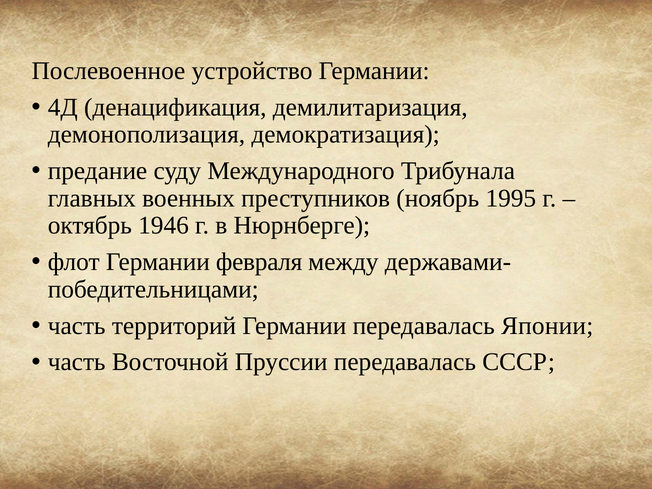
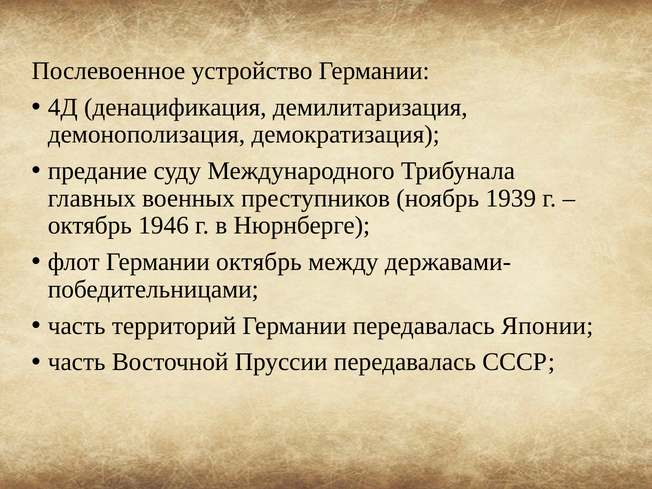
1995: 1995 -> 1939
Германии февраля: февраля -> октябрь
